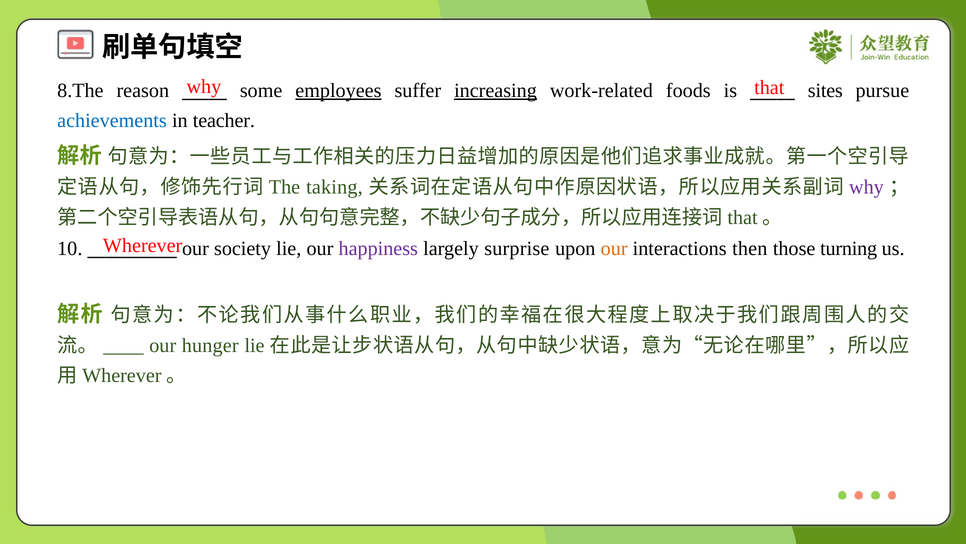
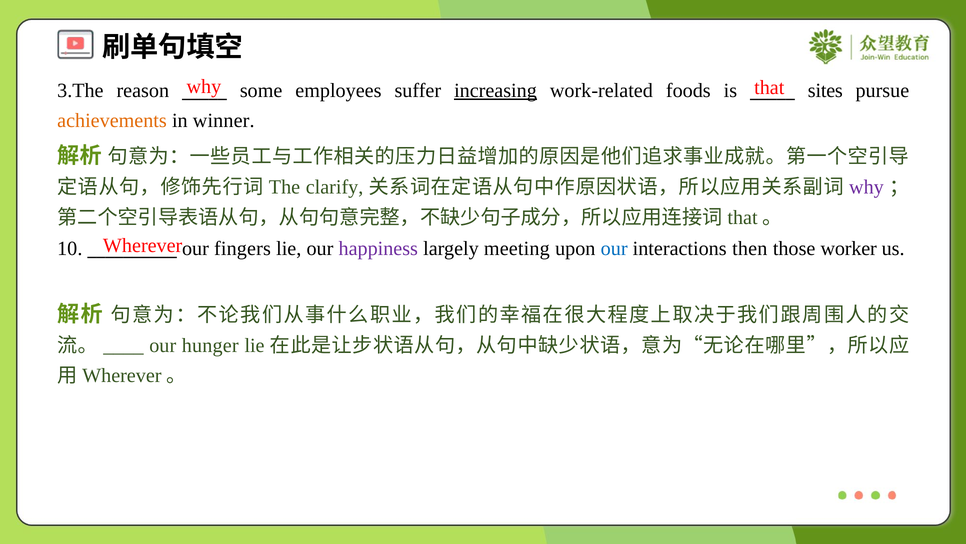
8.The: 8.The -> 3.The
employees underline: present -> none
achievements colour: blue -> orange
teacher: teacher -> winner
taking: taking -> clarify
society: society -> fingers
surprise: surprise -> meeting
our at (614, 248) colour: orange -> blue
turning: turning -> worker
